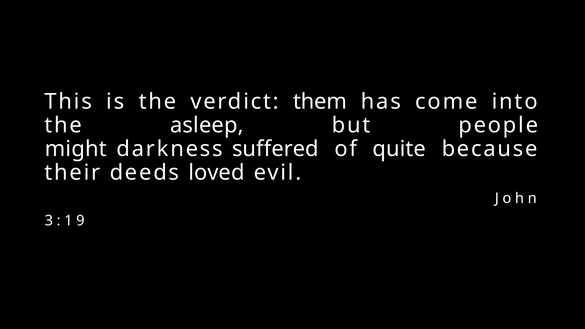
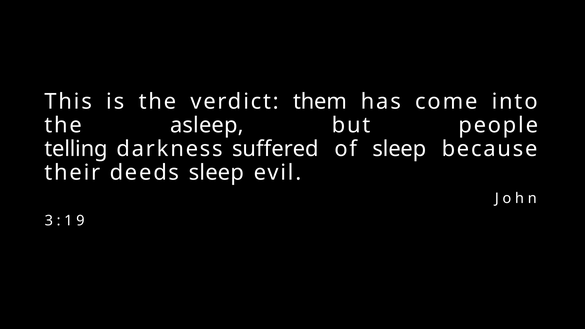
might: might -> telling
of quite: quite -> sleep
deeds loved: loved -> sleep
